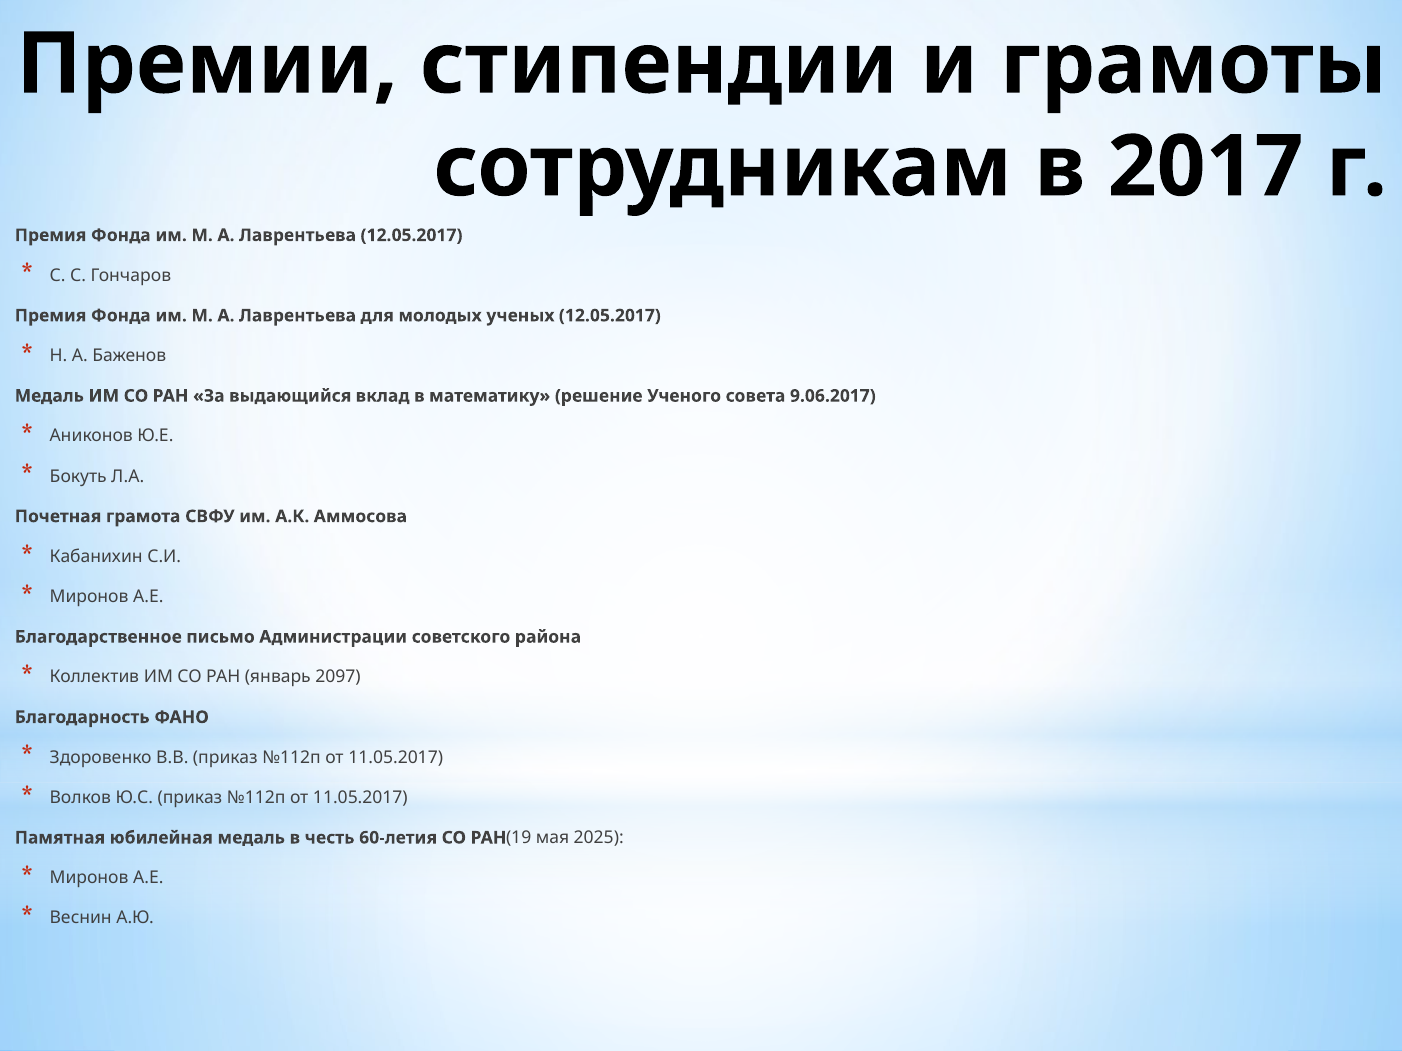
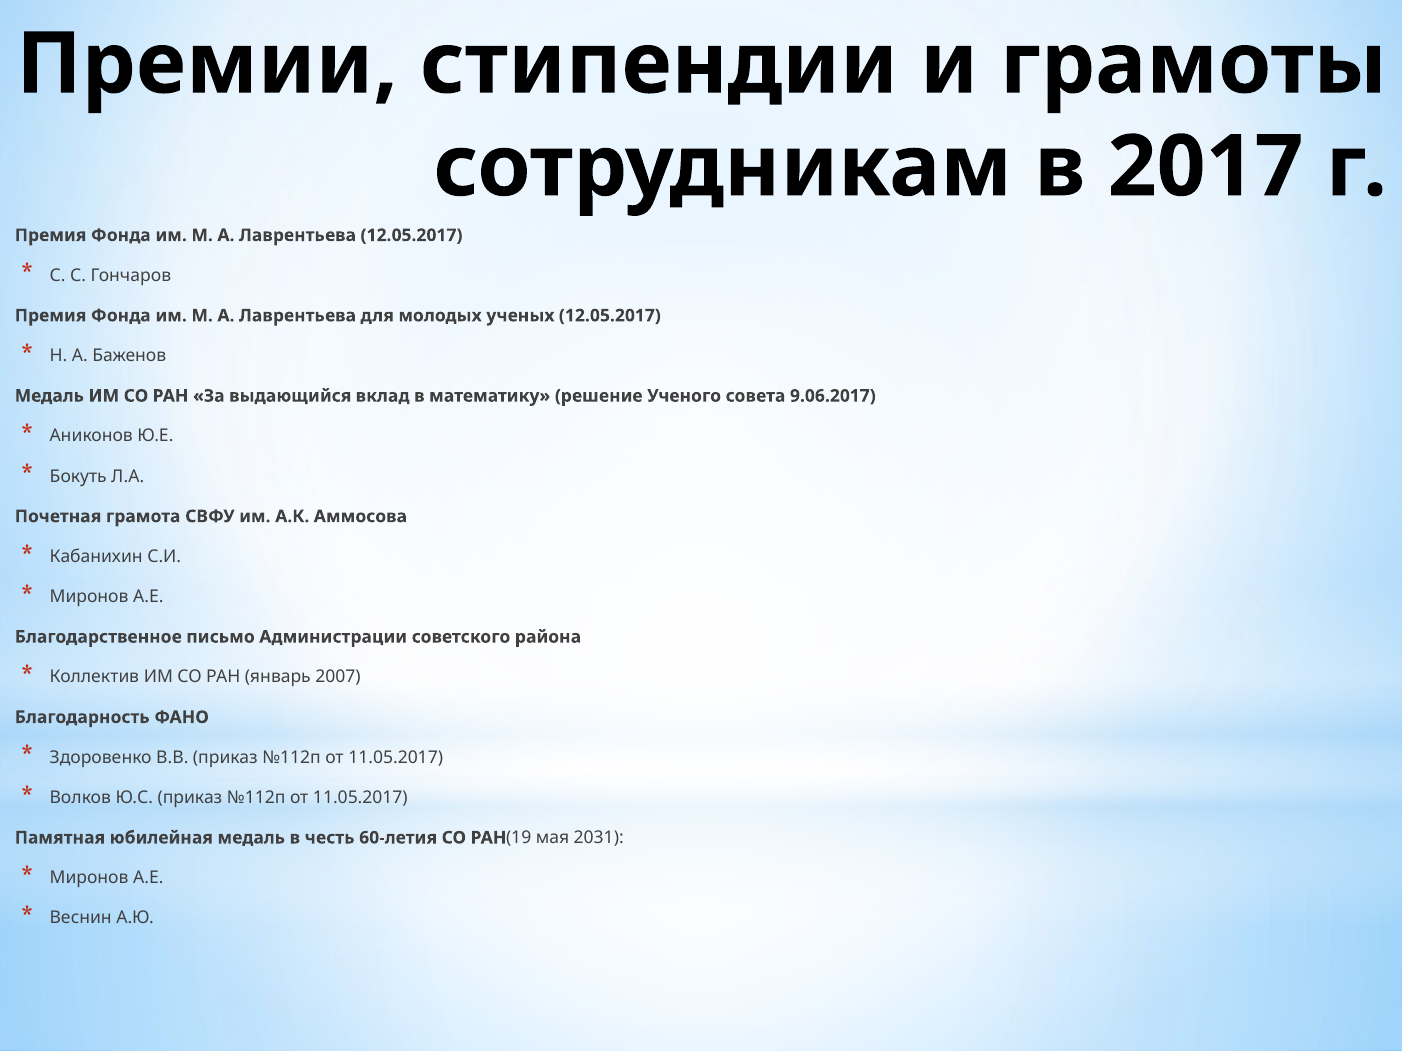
2097: 2097 -> 2007
2025: 2025 -> 2031
